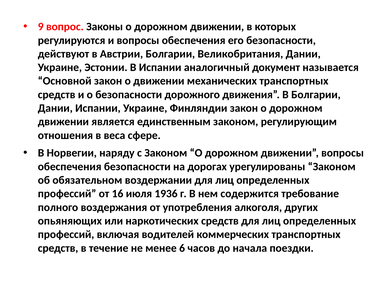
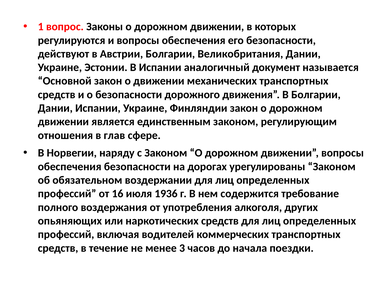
9: 9 -> 1
веса: веса -> глав
6: 6 -> 3
